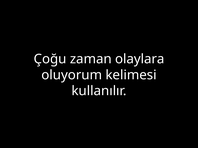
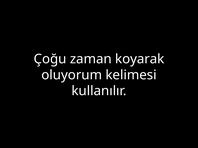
olaylara: olaylara -> koyarak
